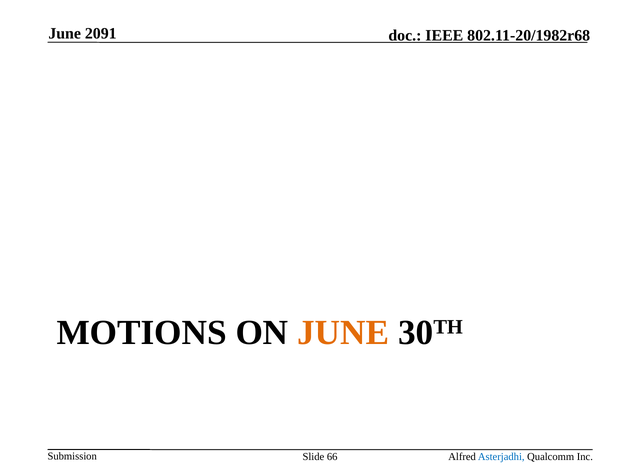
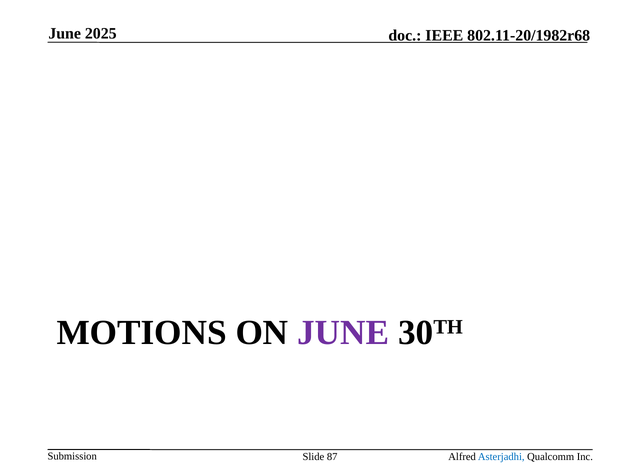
2091: 2091 -> 2025
JUNE at (343, 333) colour: orange -> purple
66: 66 -> 87
